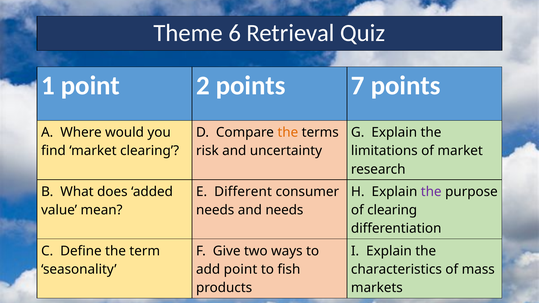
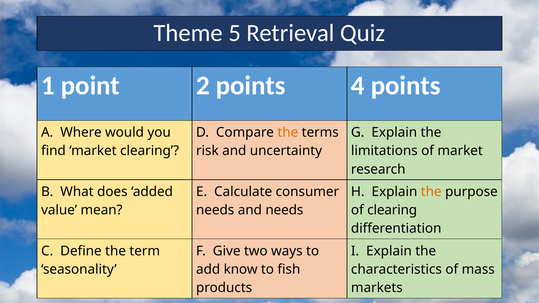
6: 6 -> 5
7: 7 -> 4
Different: Different -> Calculate
the at (431, 192) colour: purple -> orange
add point: point -> know
